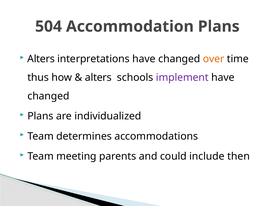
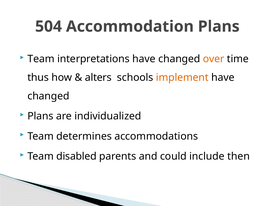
Alters at (41, 59): Alters -> Team
implement colour: purple -> orange
meeting: meeting -> disabled
